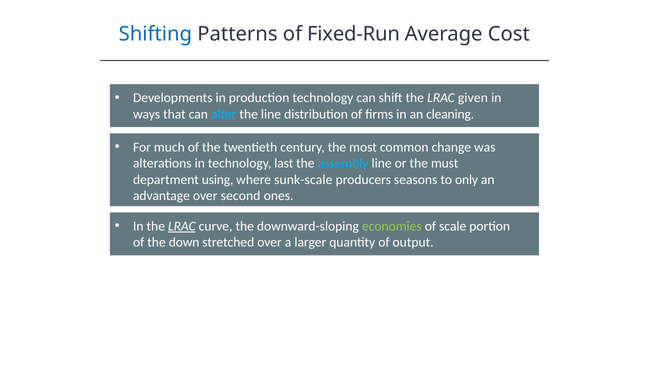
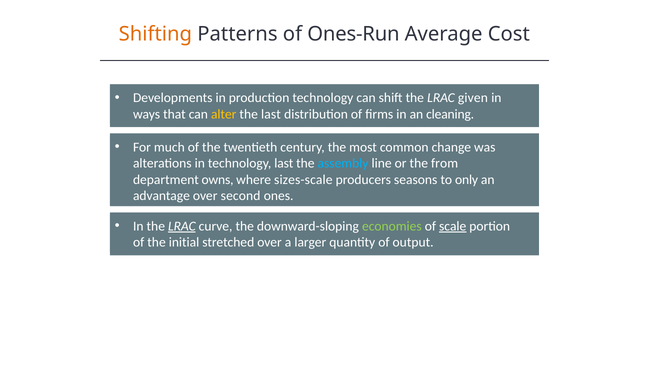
Shifting colour: blue -> orange
Fixed-Run: Fixed-Run -> Ones-Run
alter colour: light blue -> yellow
the line: line -> last
must: must -> from
using: using -> owns
sunk-scale: sunk-scale -> sizes-scale
scale underline: none -> present
down: down -> initial
